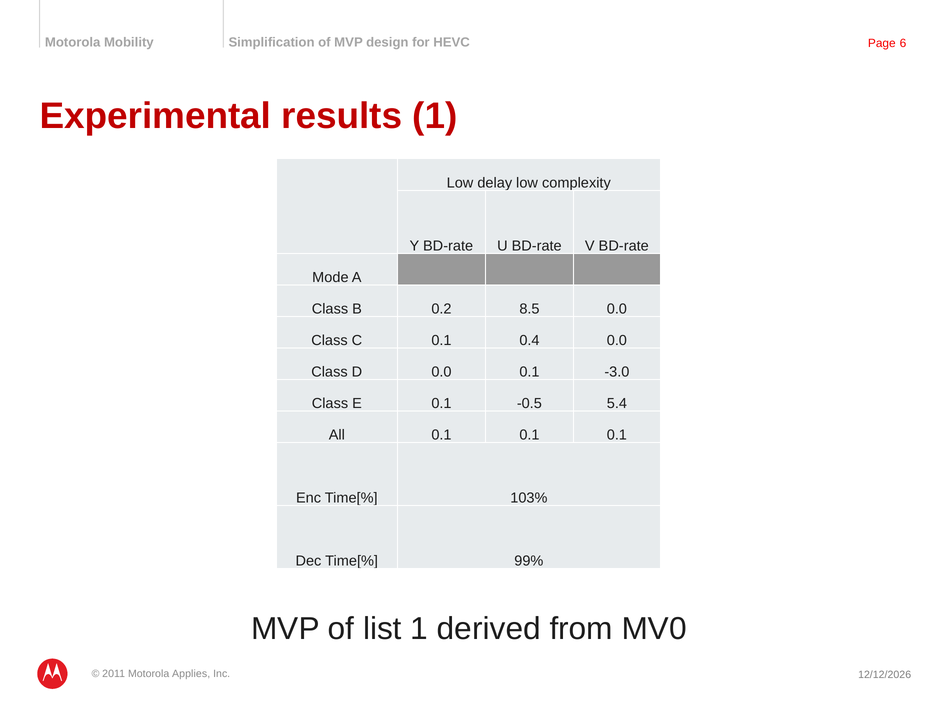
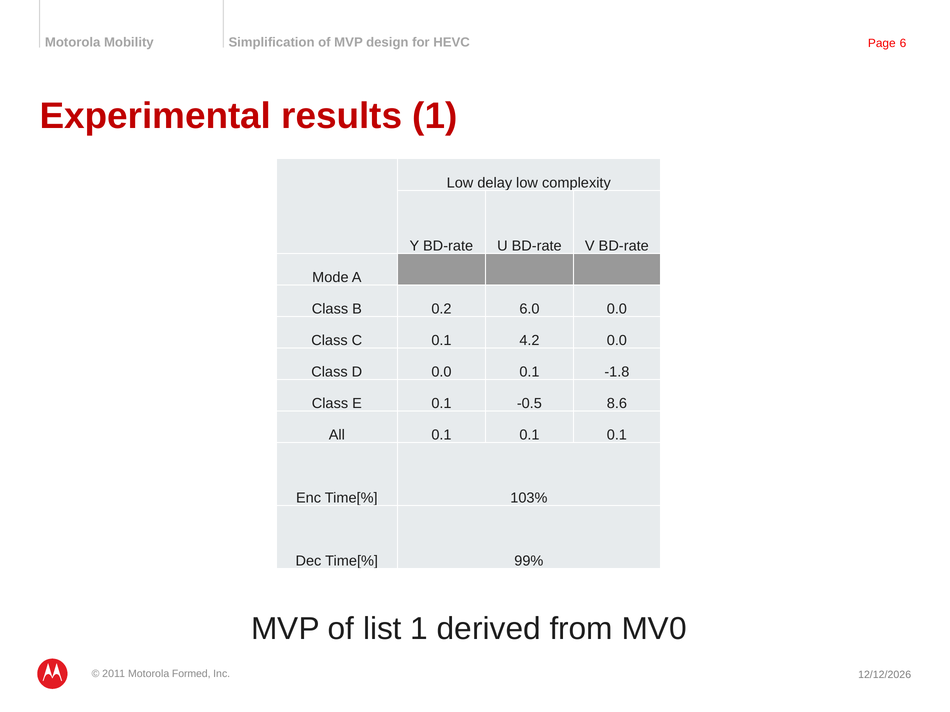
8.5: 8.5 -> 6.0
0.4: 0.4 -> 4.2
-3.0: -3.0 -> -1.8
5.4: 5.4 -> 8.6
Applies: Applies -> Formed
